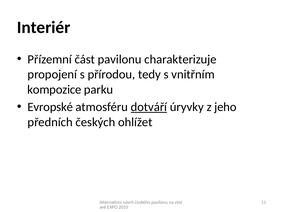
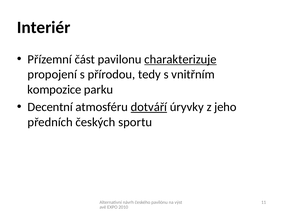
charakterizuje underline: none -> present
Evropské: Evropské -> Decentní
ohlížet: ohlížet -> sportu
